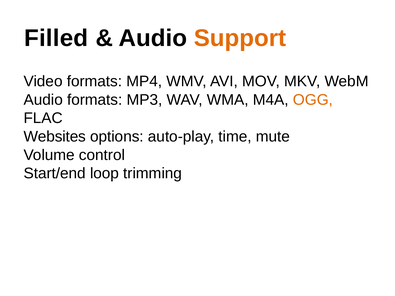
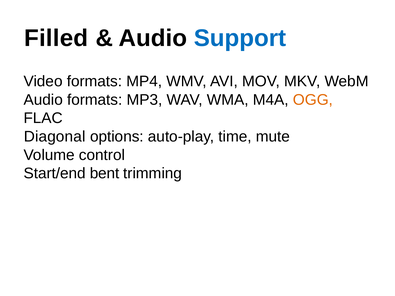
Support colour: orange -> blue
Websites: Websites -> Diagonal
loop: loop -> bent
